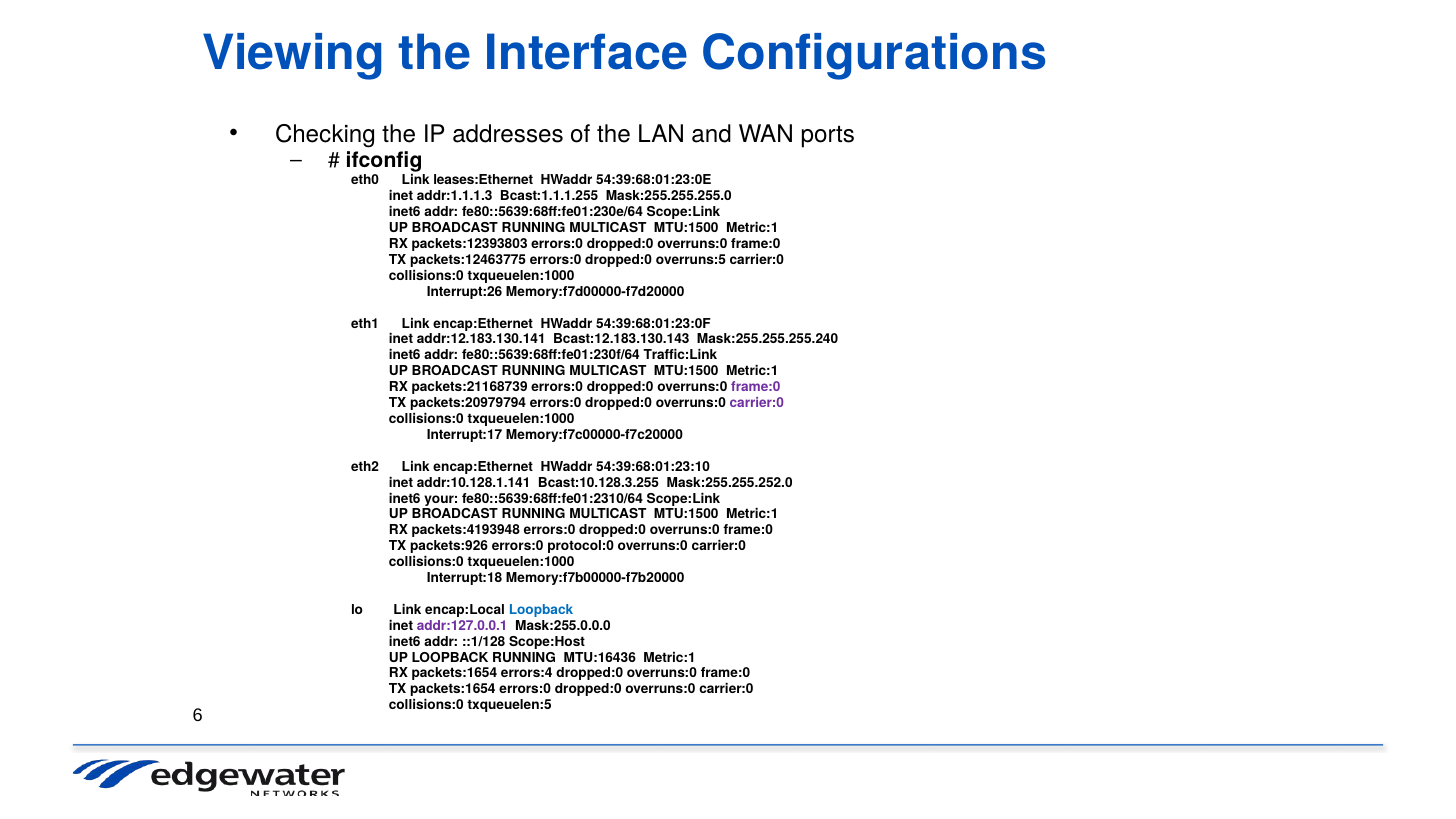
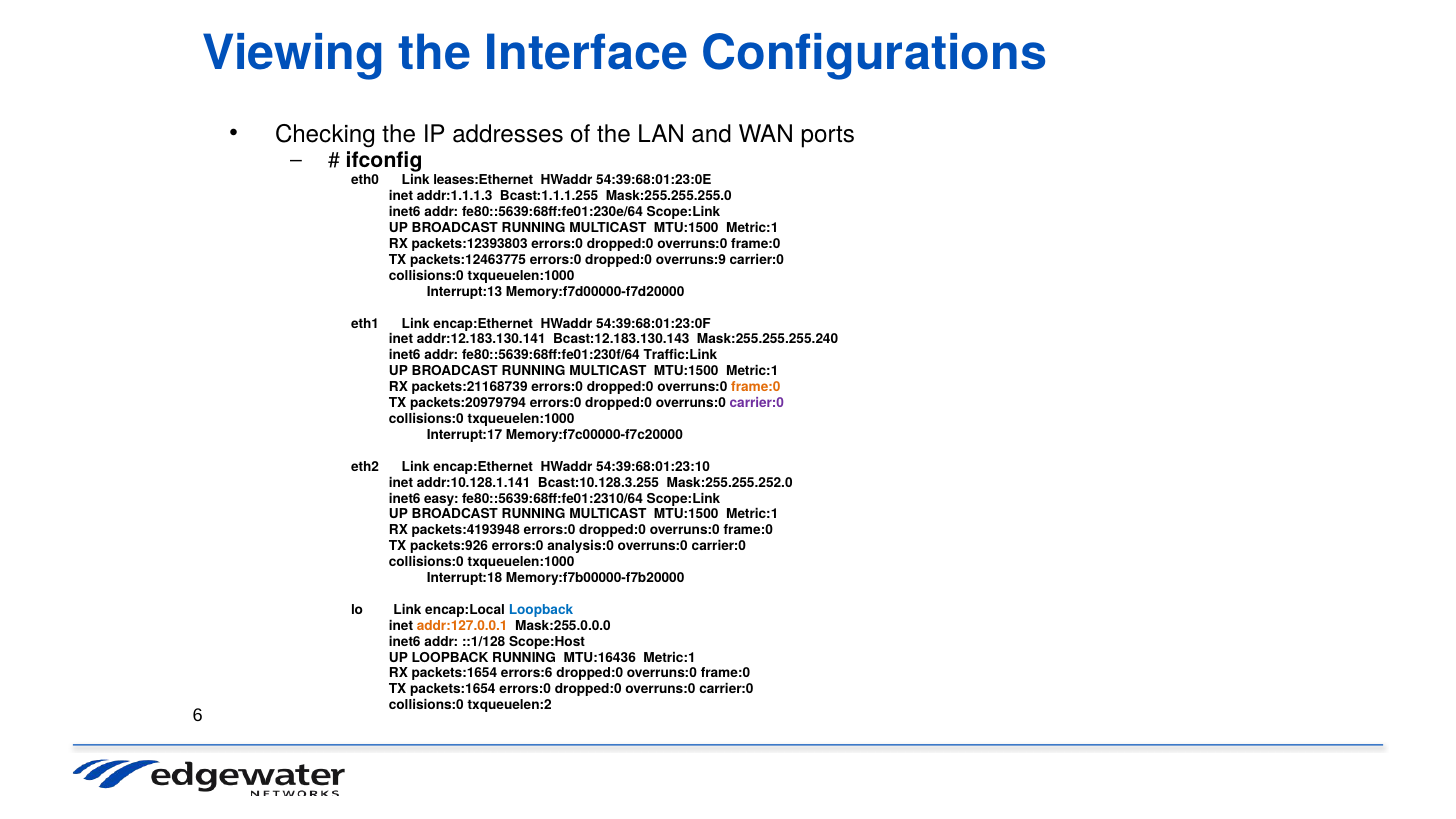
overruns:5: overruns:5 -> overruns:9
Interrupt:26: Interrupt:26 -> Interrupt:13
frame:0 at (756, 387) colour: purple -> orange
your: your -> easy
protocol:0: protocol:0 -> analysis:0
addr:127.0.0.1 colour: purple -> orange
errors:4: errors:4 -> errors:6
txqueuelen:5: txqueuelen:5 -> txqueuelen:2
